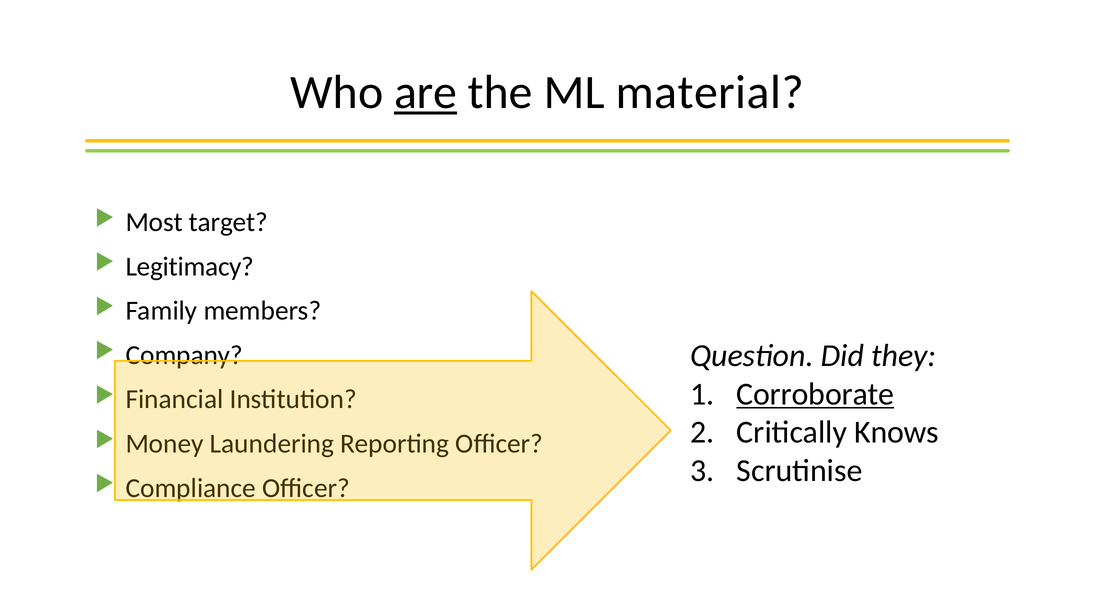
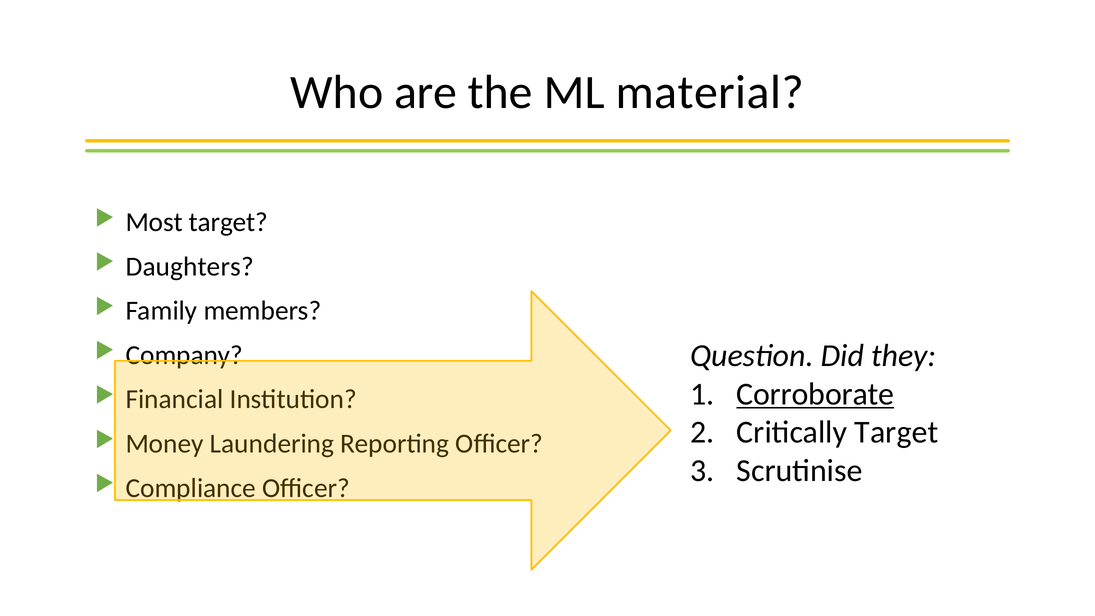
are underline: present -> none
Legitimacy: Legitimacy -> Daughters
Critically Knows: Knows -> Target
